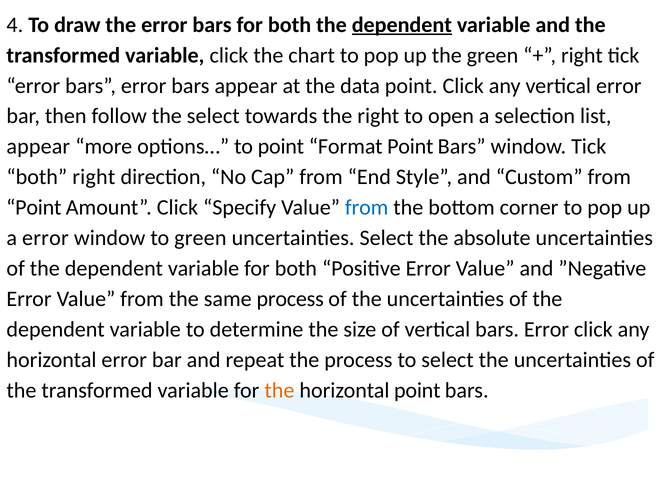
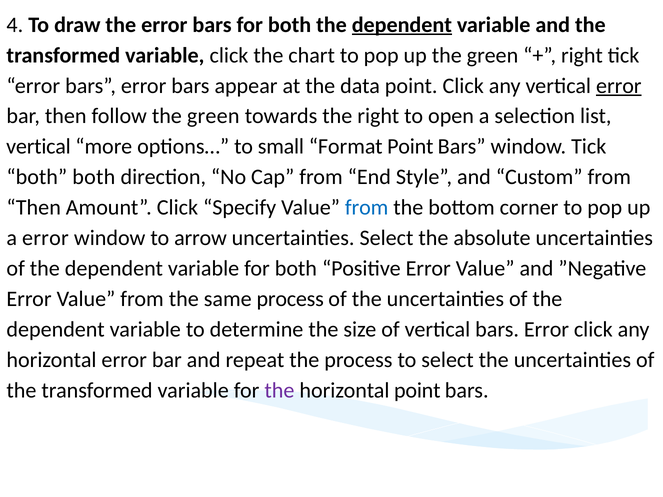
error at (619, 86) underline: none -> present
follow the select: select -> green
appear at (38, 147): appear -> vertical
to point: point -> small
both right: right -> both
Point at (34, 208): Point -> Then
to green: green -> arrow
the at (279, 391) colour: orange -> purple
